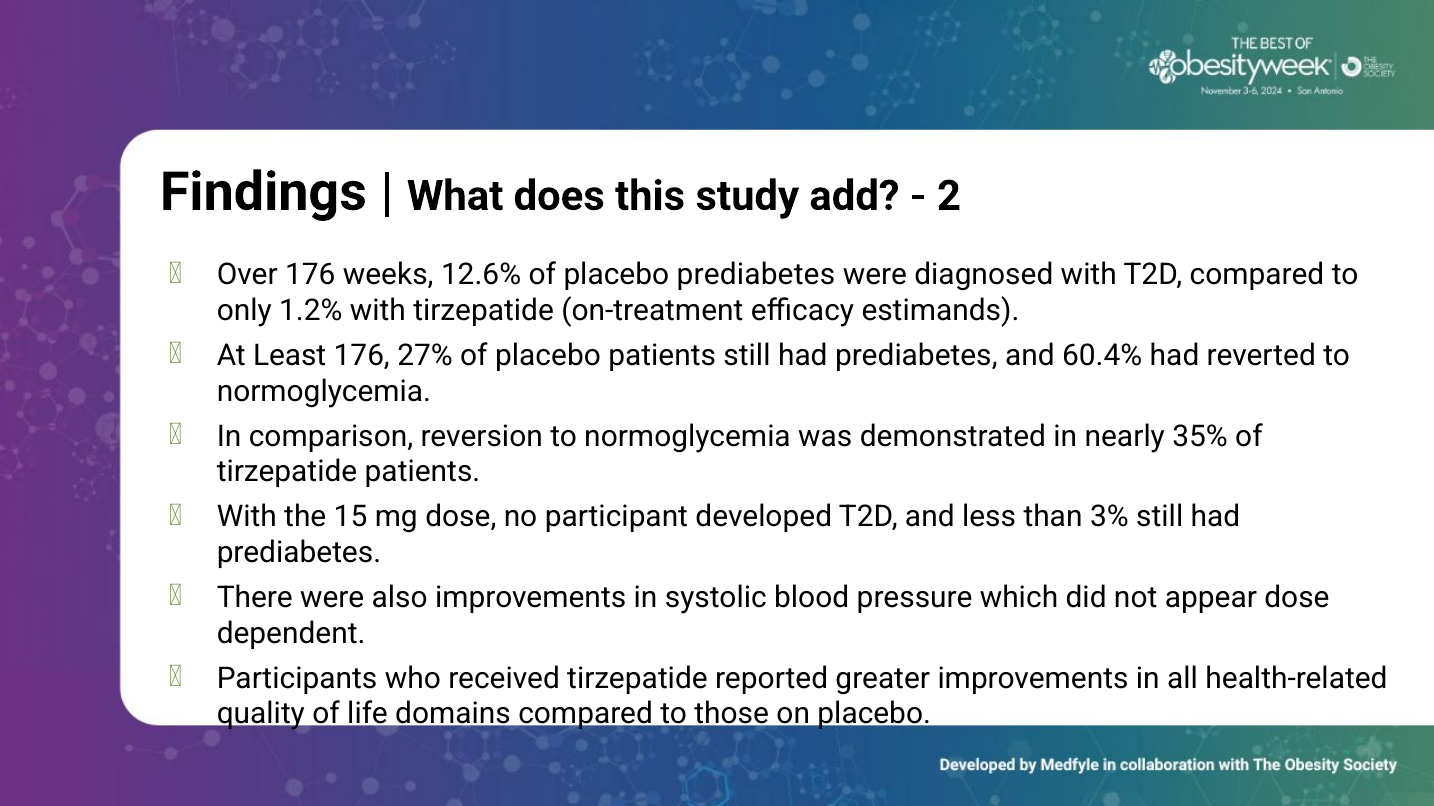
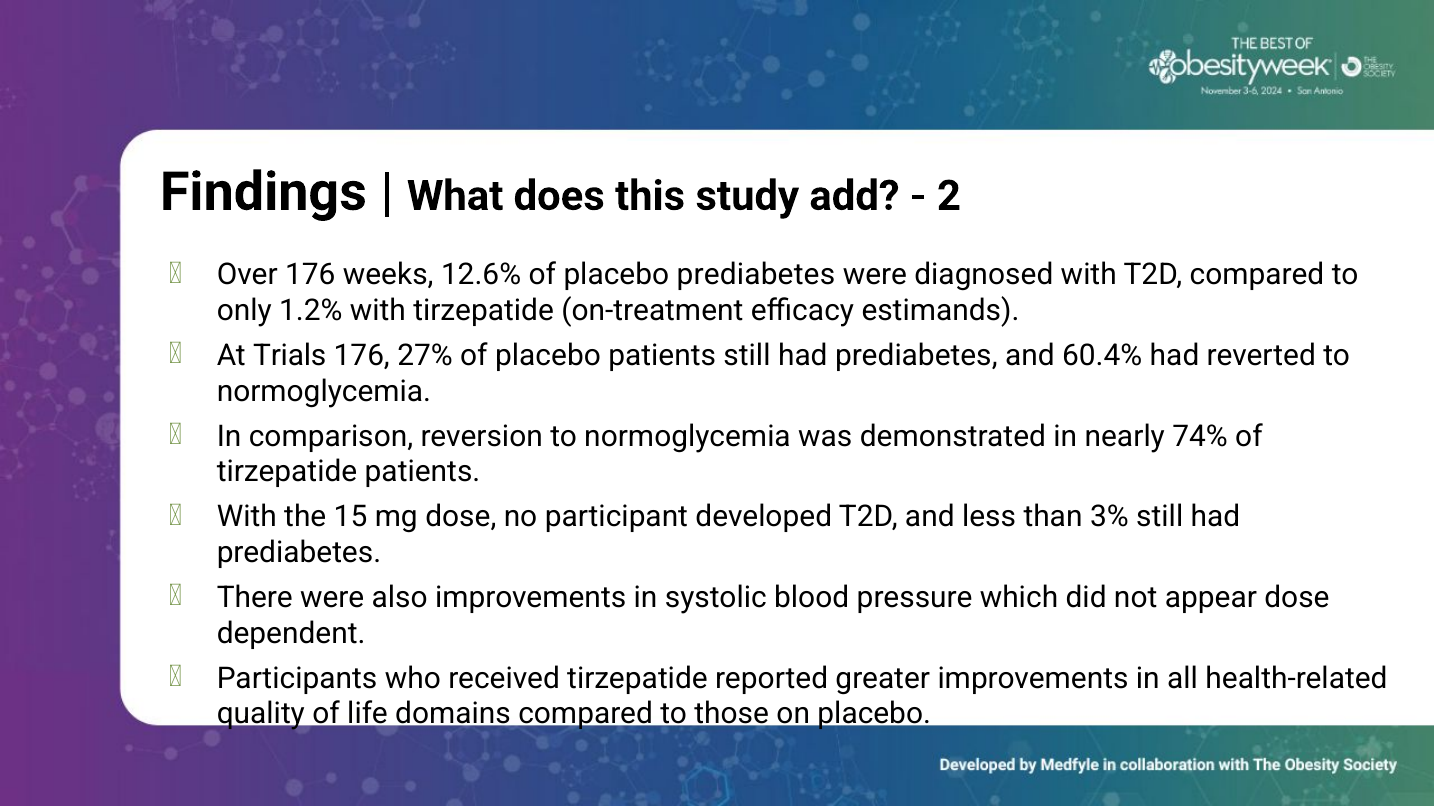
Least: Least -> Trials
35%: 35% -> 74%
